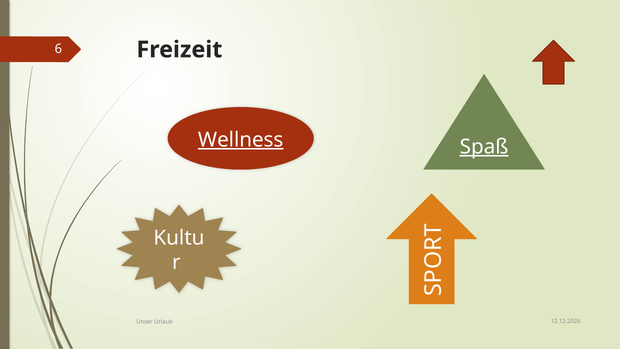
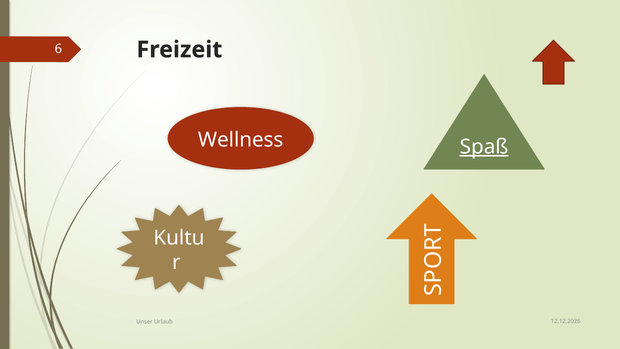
Wellness underline: present -> none
